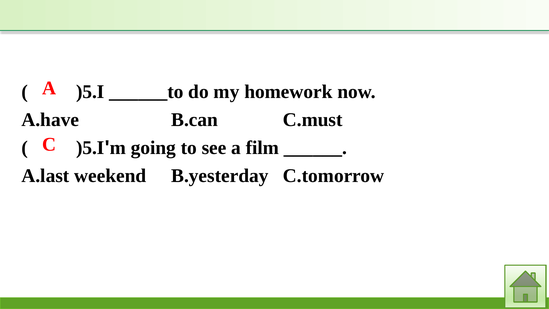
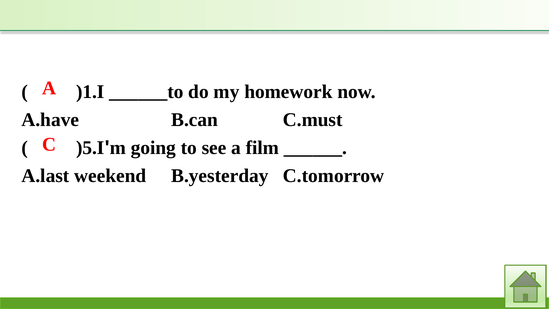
)5.I at (90, 92): )5.I -> )1.I
